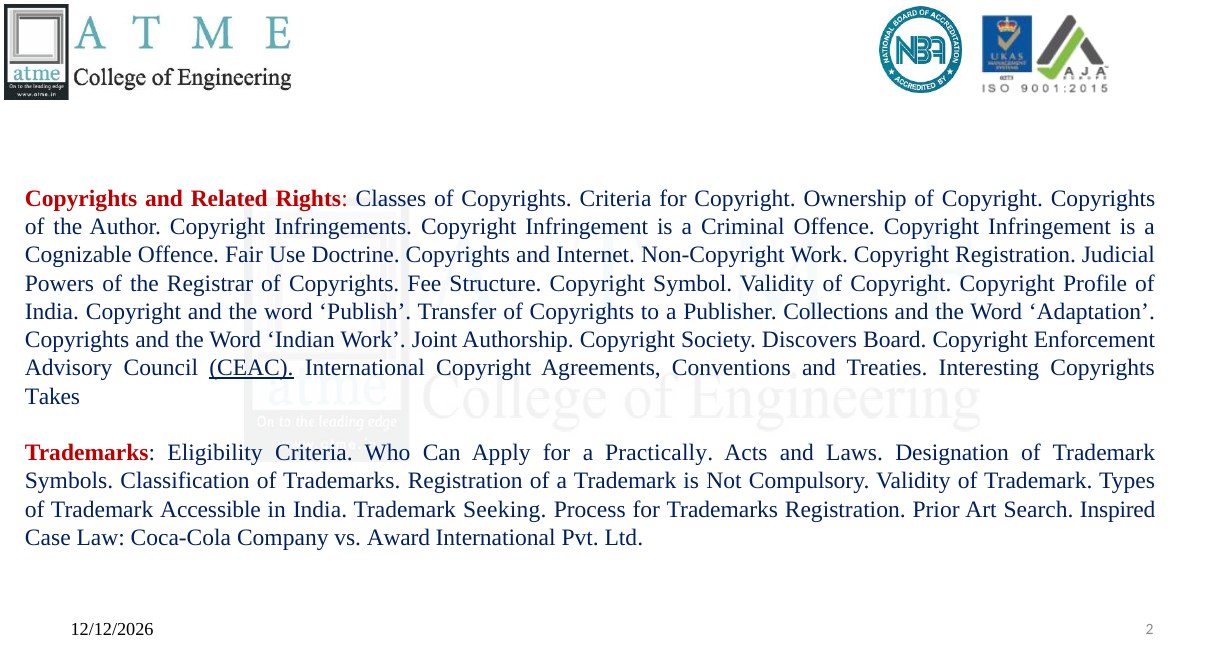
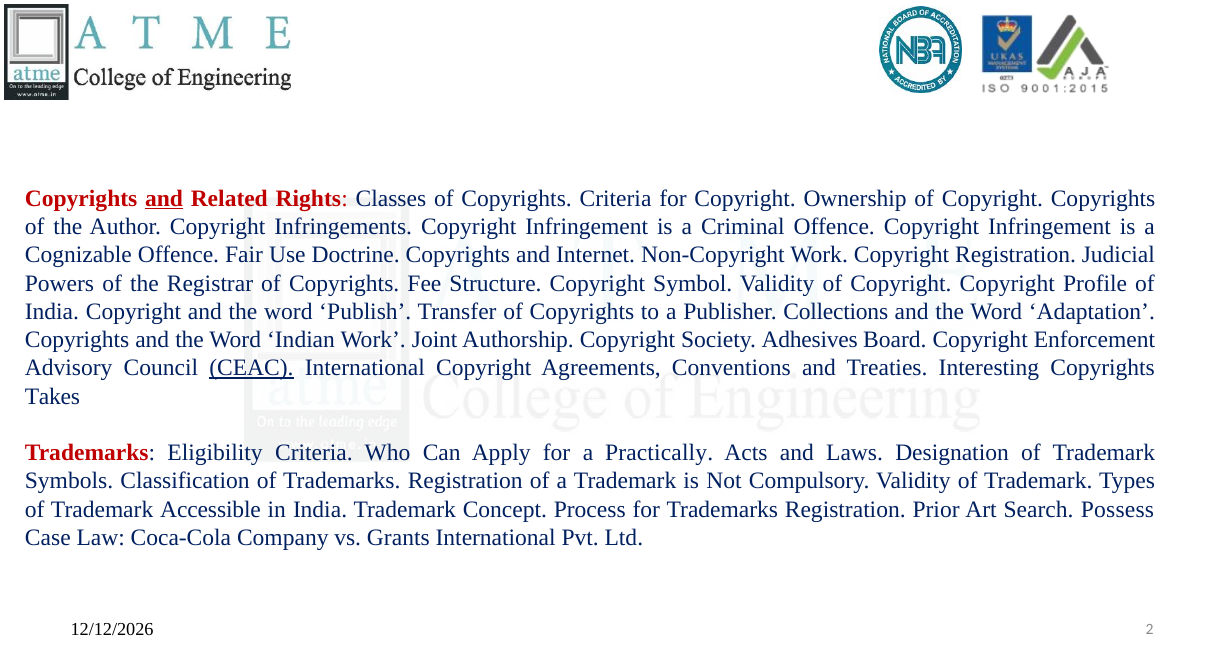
and at (164, 199) underline: none -> present
Discovers: Discovers -> Adhesives
Seeking: Seeking -> Concept
Inspired: Inspired -> Possess
Award: Award -> Grants
